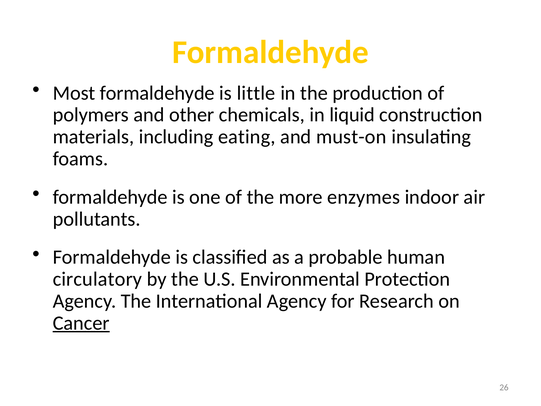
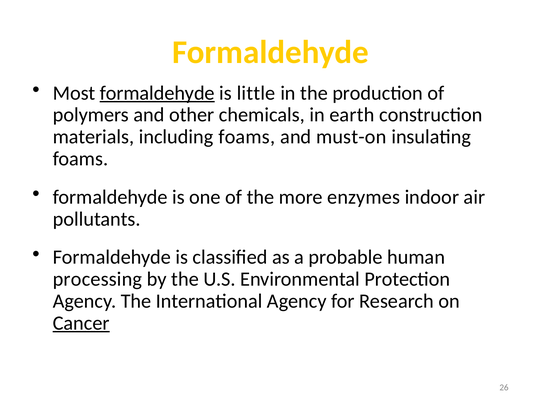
formaldehyde at (157, 93) underline: none -> present
liquid: liquid -> earth
including eating: eating -> foams
circulatory: circulatory -> processing
